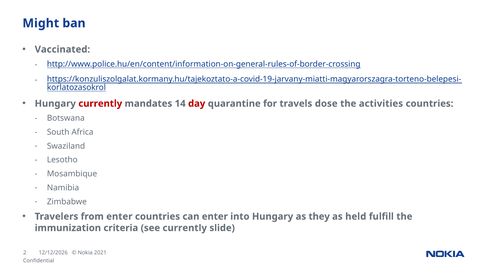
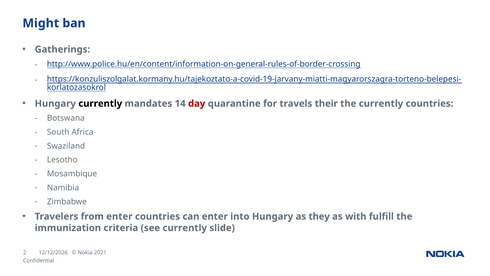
Vaccinated: Vaccinated -> Gatherings
currently at (100, 103) colour: red -> black
dose: dose -> their
the activities: activities -> currently
held: held -> with
